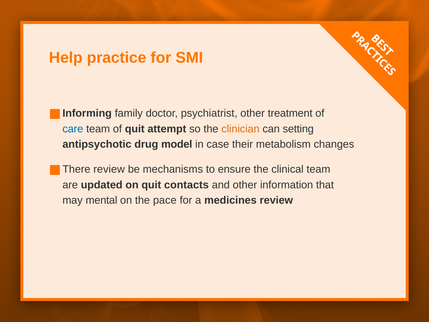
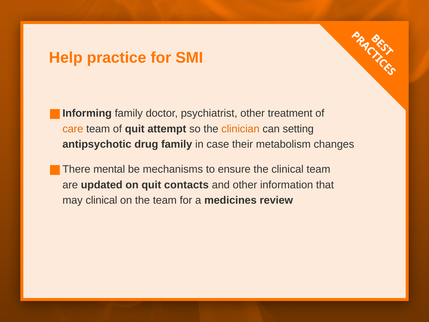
care colour: blue -> orange
drug model: model -> family
review at (109, 169): review -> mental
may mental: mental -> clinical
the pace: pace -> team
